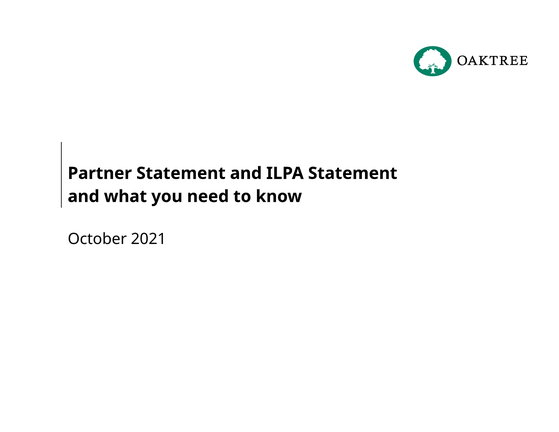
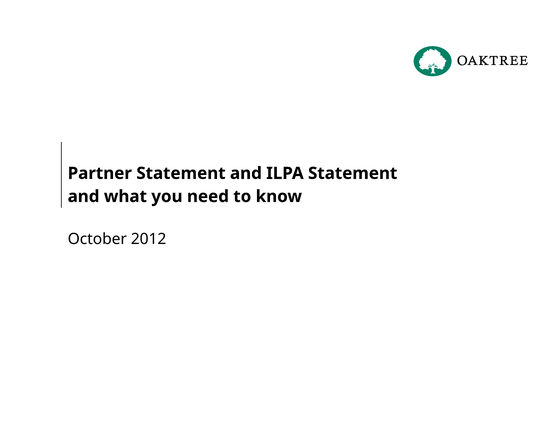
2021: 2021 -> 2012
